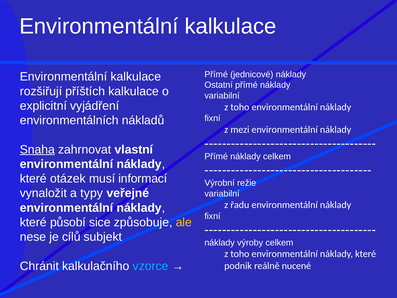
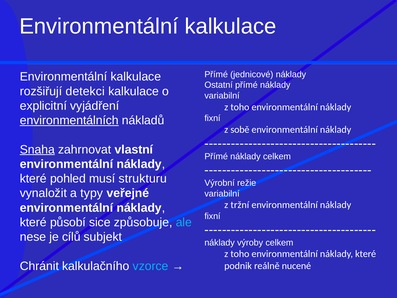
příštích: příštích -> detekci
environmentálních underline: none -> present
mezi: mezi -> sobě
otázek: otázek -> pohled
informací: informací -> strukturu
řadu: řadu -> tržní
ale colour: yellow -> light blue
